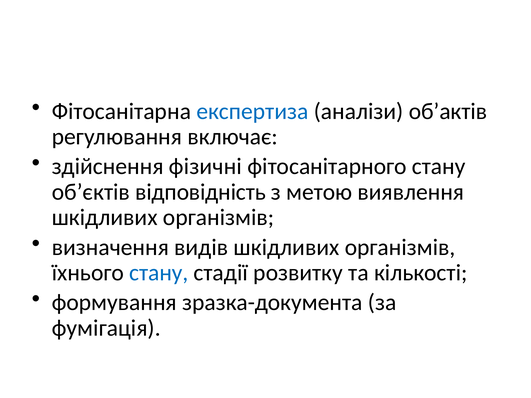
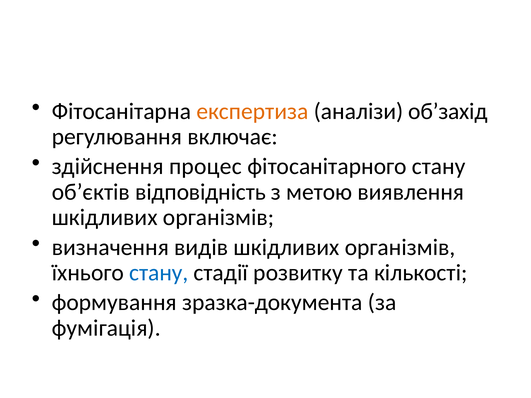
експертиза colour: blue -> orange
об’актів: об’актів -> об’захід
фізичні: фізичні -> процес
